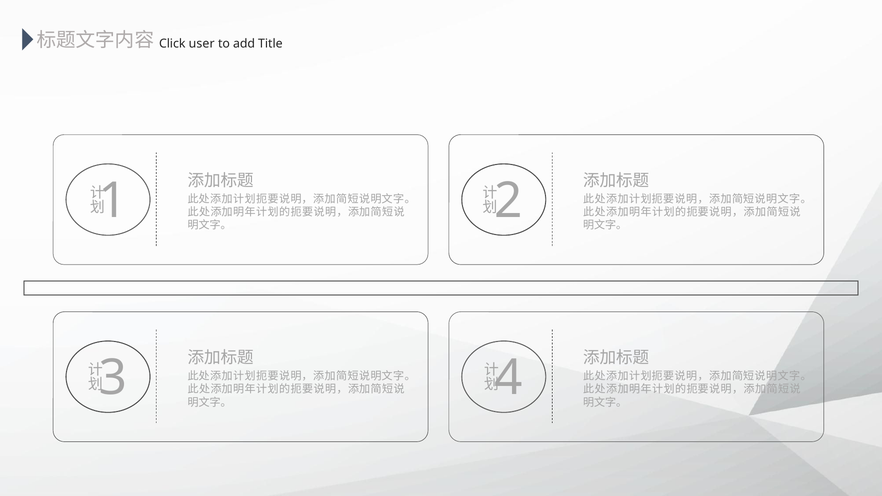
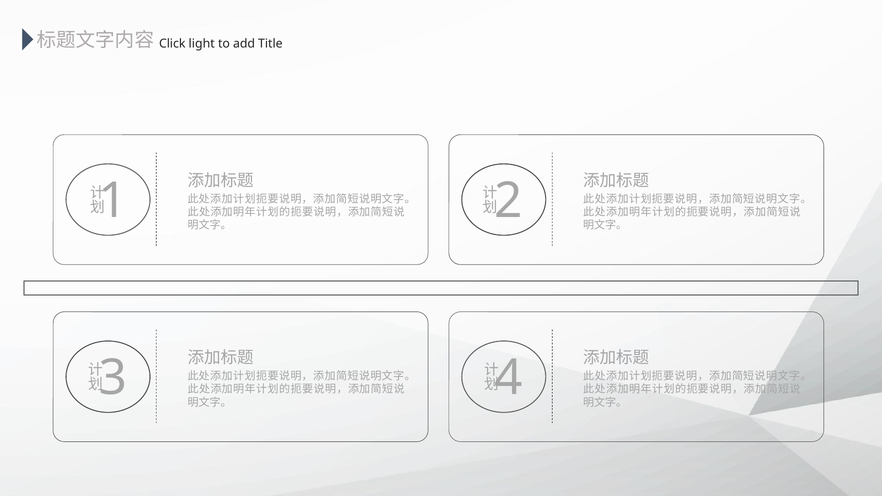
user: user -> light
